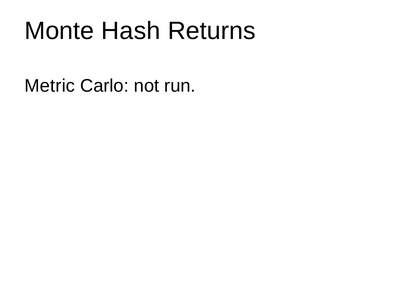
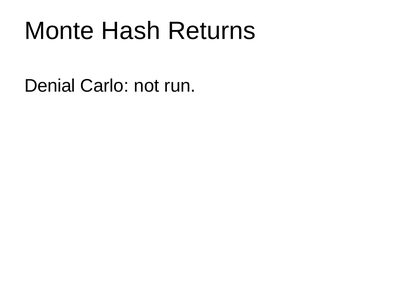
Metric: Metric -> Denial
